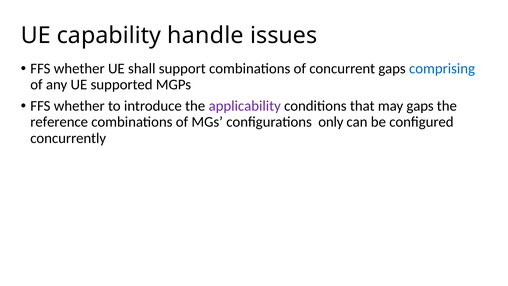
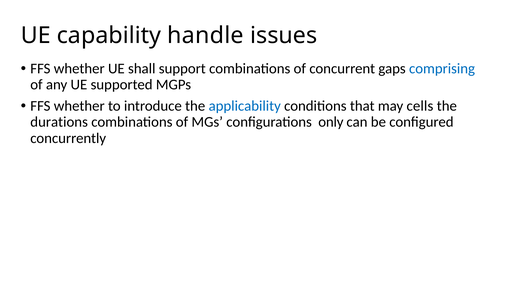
applicability colour: purple -> blue
may gaps: gaps -> cells
reference: reference -> durations
